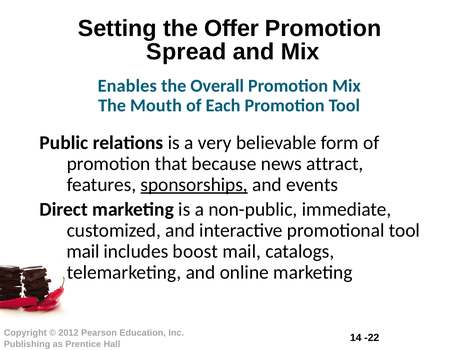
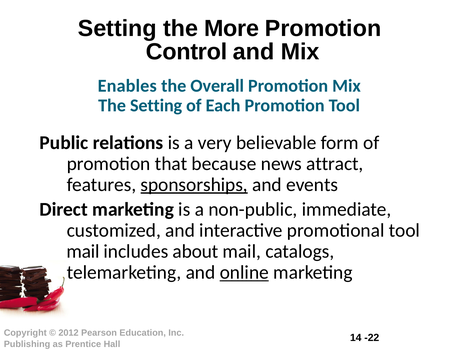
Offer: Offer -> More
Spread: Spread -> Control
The Mouth: Mouth -> Setting
boost: boost -> about
online underline: none -> present
